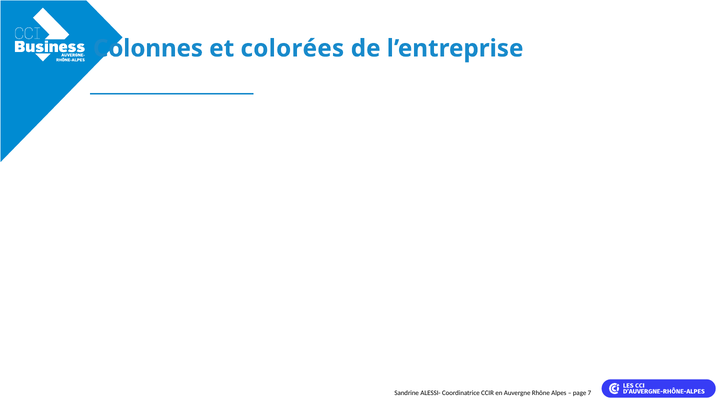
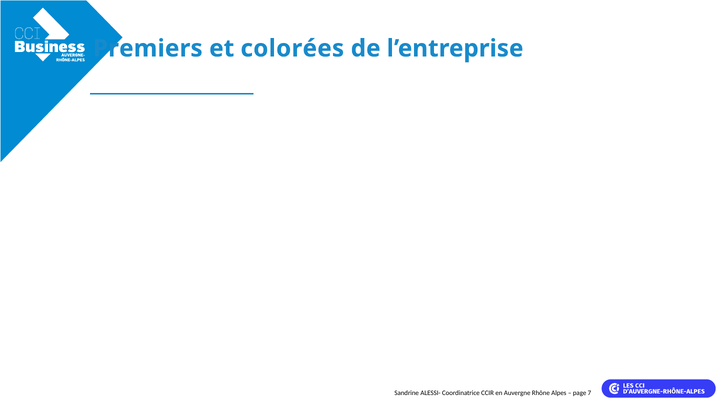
Colonnes: Colonnes -> Premiers
